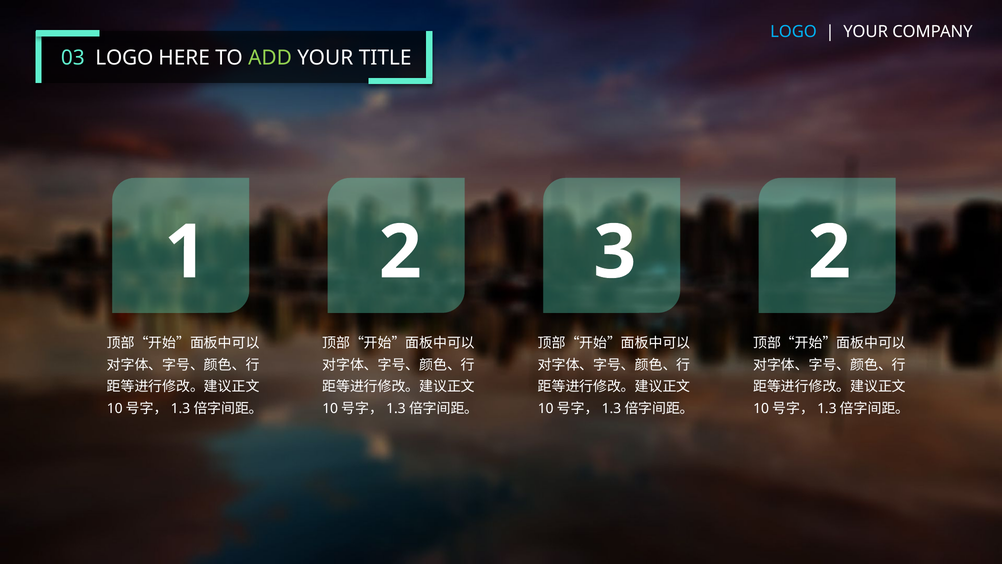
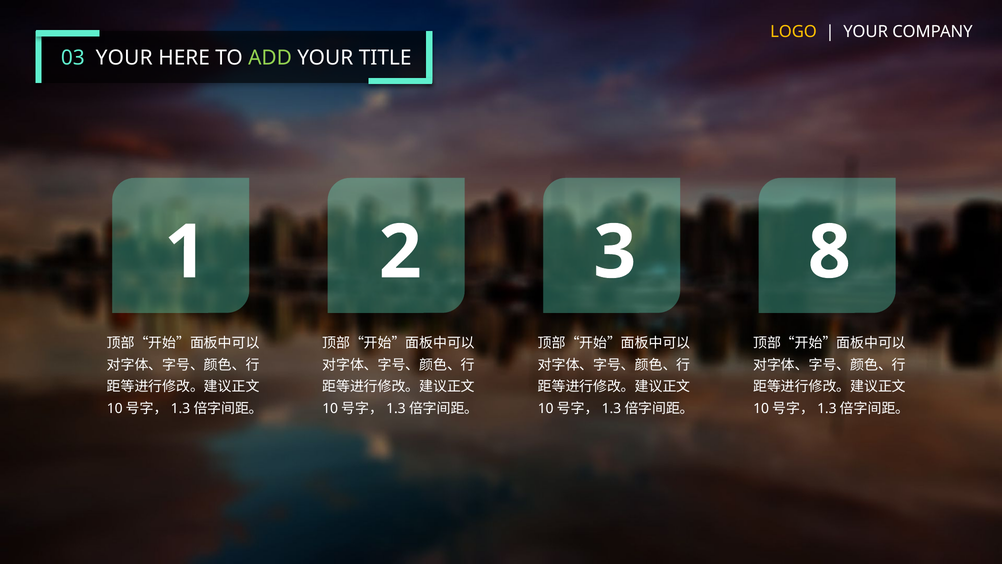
LOGO at (794, 32) colour: light blue -> yellow
03 LOGO: LOGO -> YOUR
3 2: 2 -> 8
